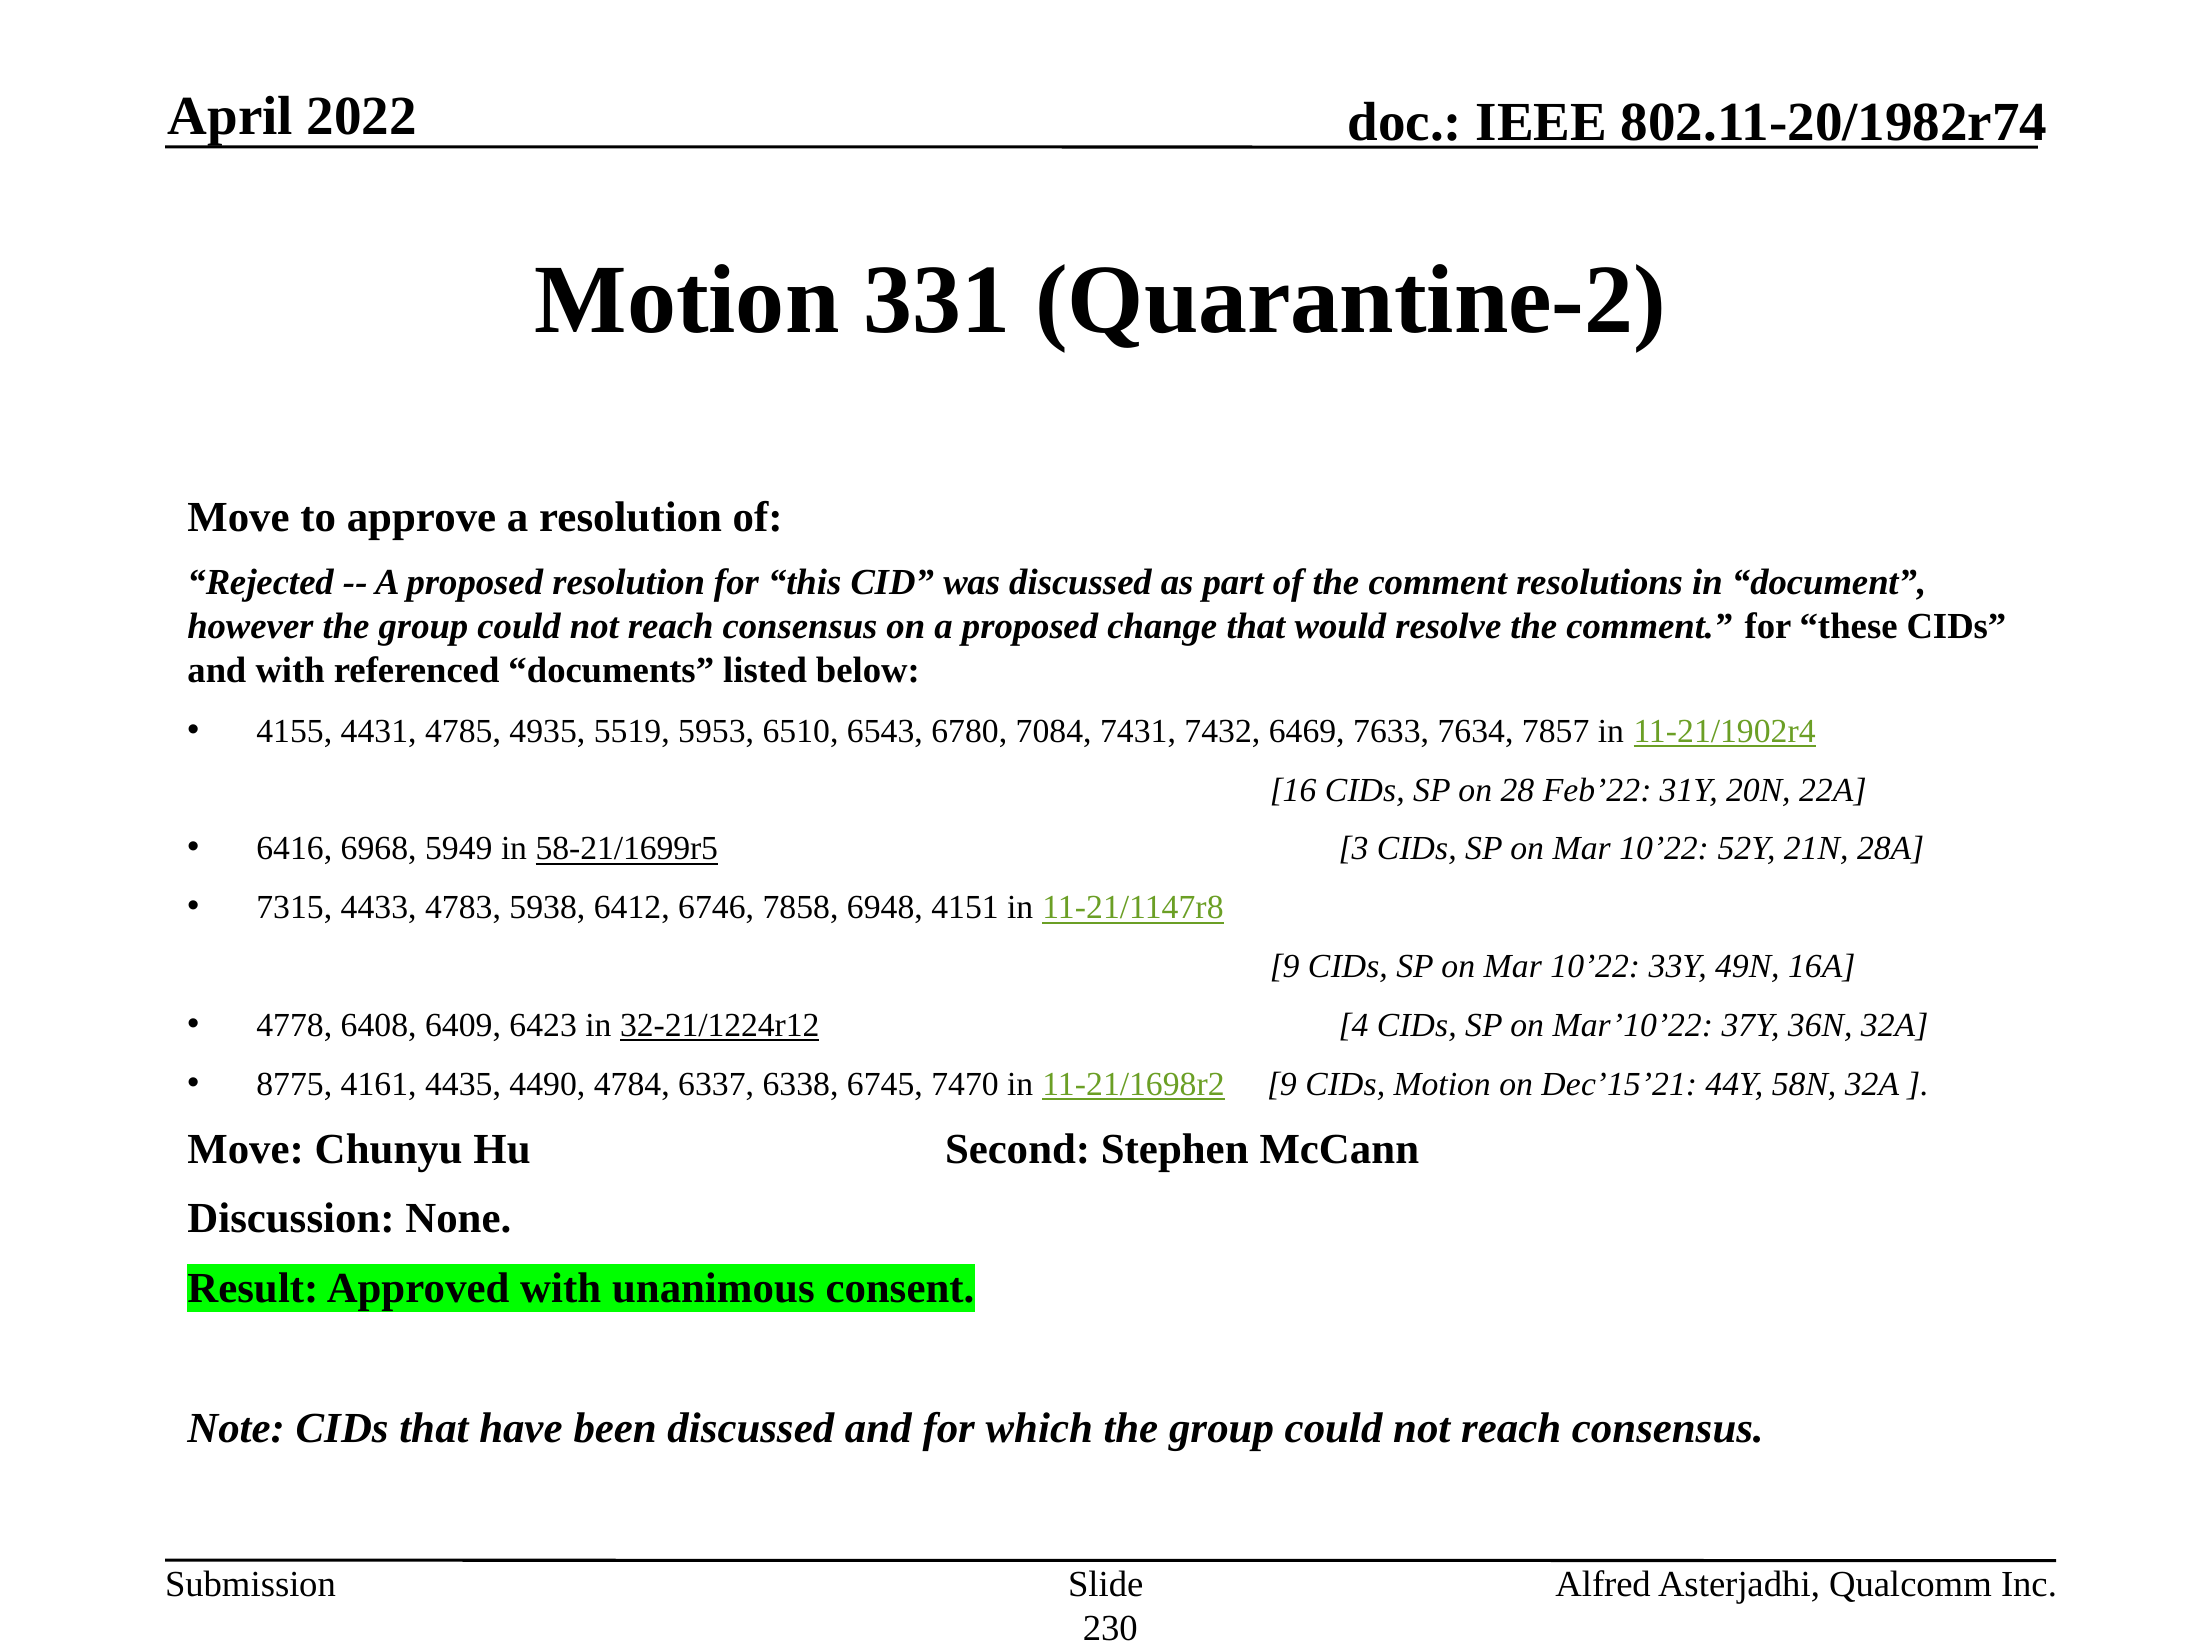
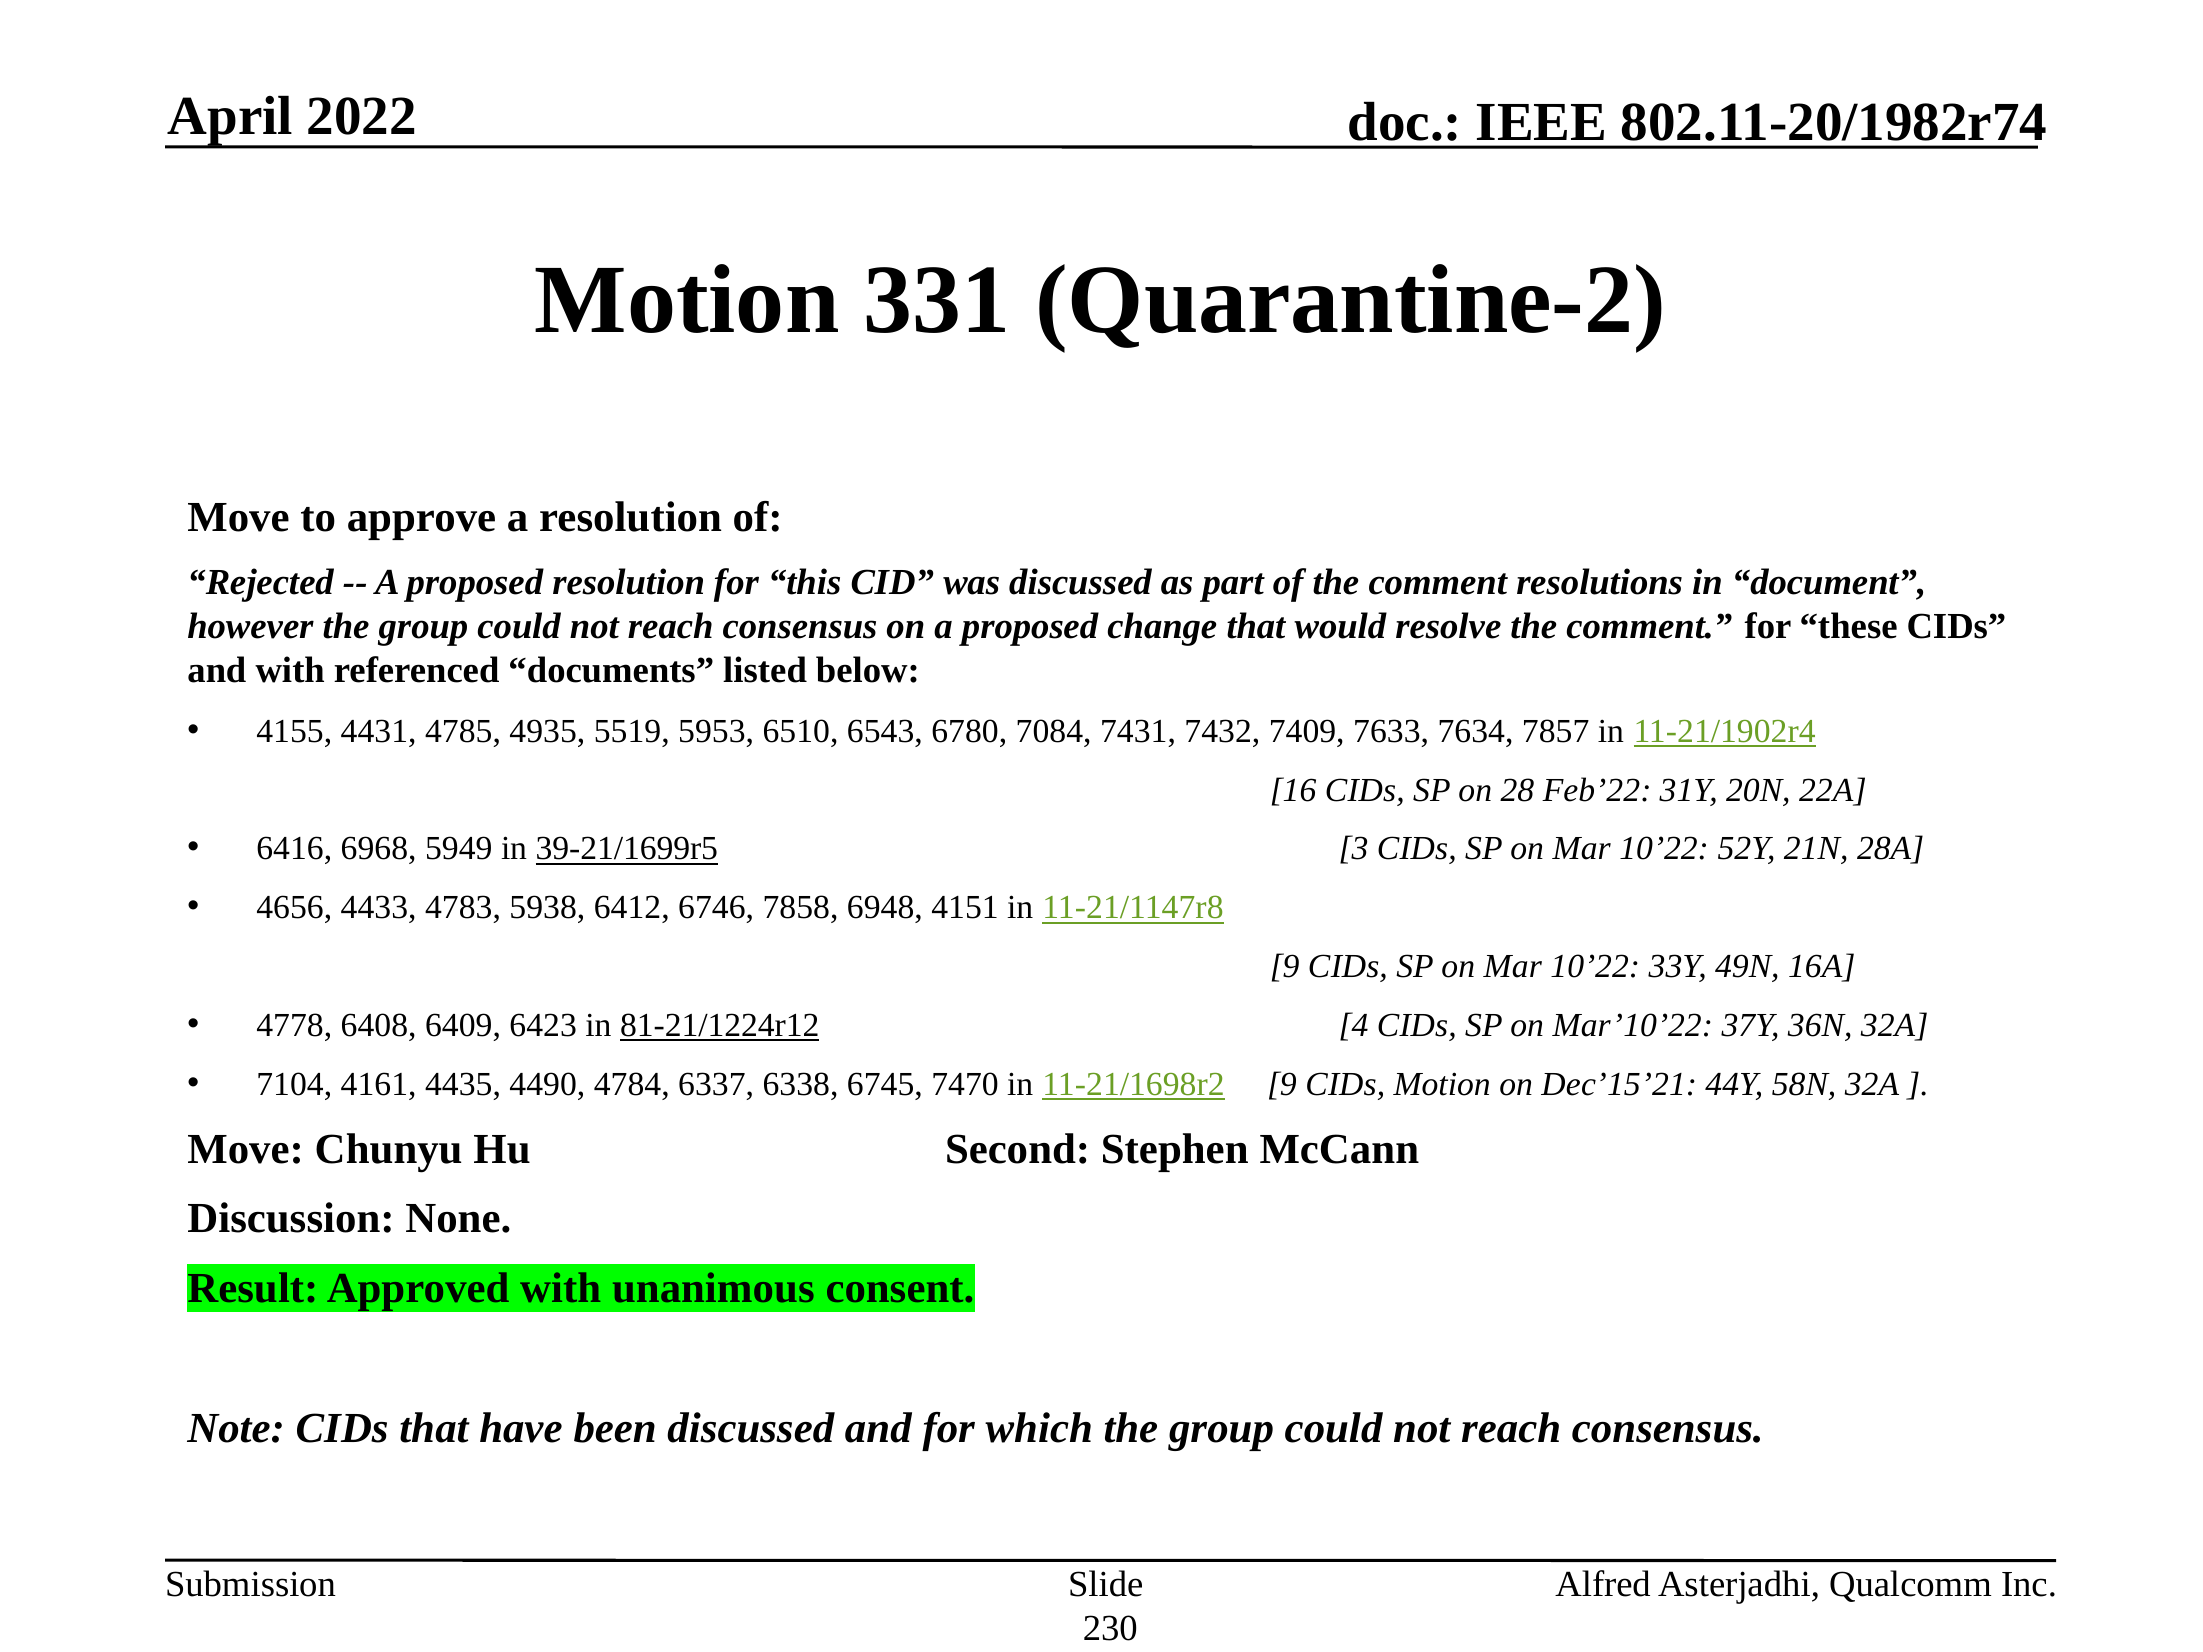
6469: 6469 -> 7409
58-21/1699r5: 58-21/1699r5 -> 39-21/1699r5
7315: 7315 -> 4656
32-21/1224r12: 32-21/1224r12 -> 81-21/1224r12
8775: 8775 -> 7104
